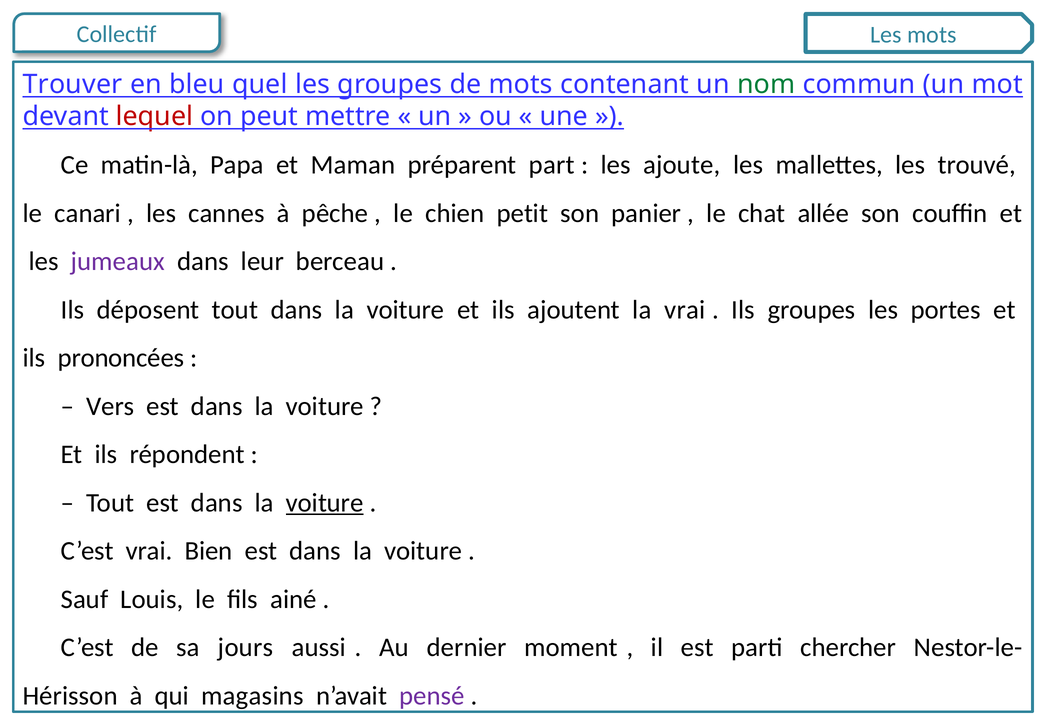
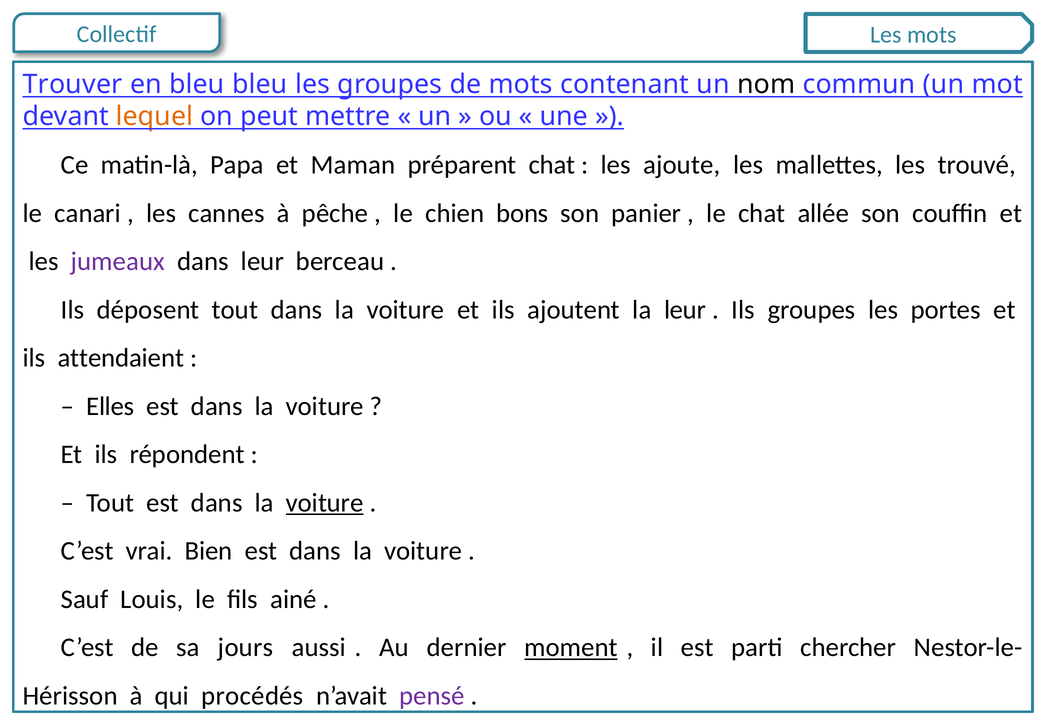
bleu quel: quel -> bleu
nom colour: green -> black
lequel colour: red -> orange
préparent part: part -> chat
petit: petit -> bons
la vrai: vrai -> leur
prononcées: prononcées -> attendaient
Vers: Vers -> Elles
moment underline: none -> present
magasins: magasins -> procédés
